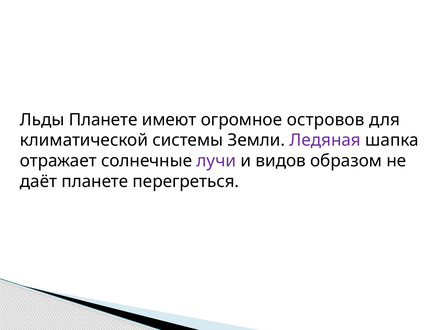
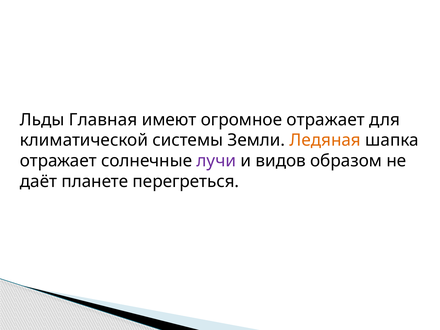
Льды Планете: Планете -> Главная
огромное островов: островов -> отражает
Ледяная colour: purple -> orange
